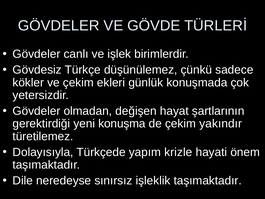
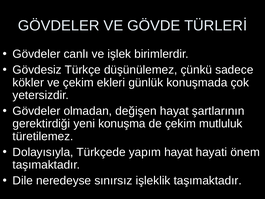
yakındır: yakındır -> mutluluk
yapım krizle: krizle -> hayat
